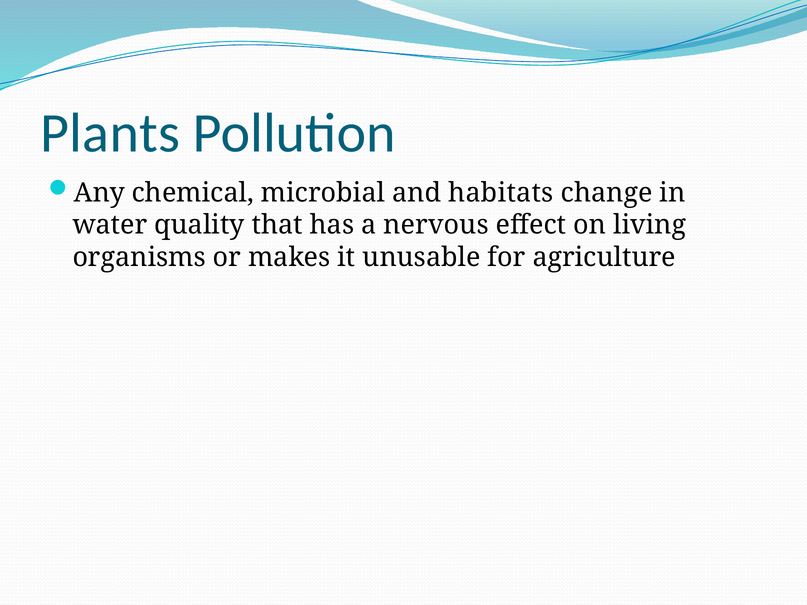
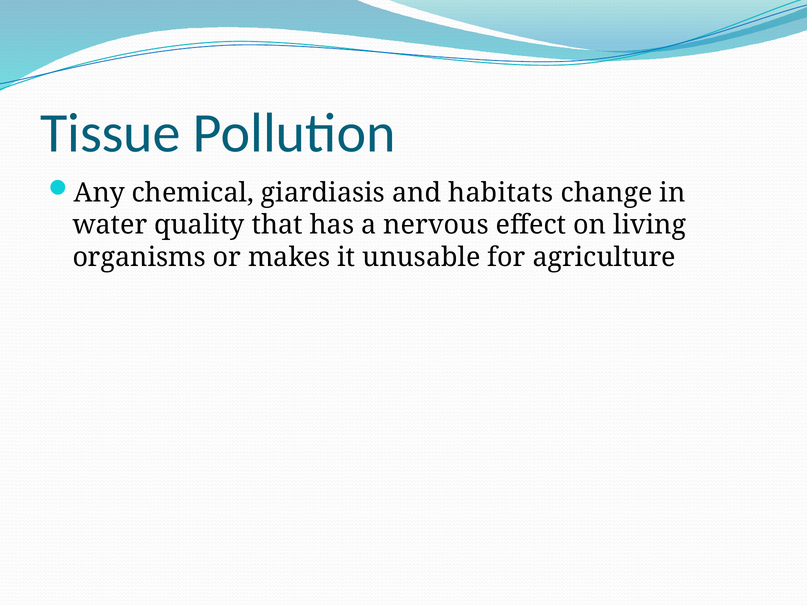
Plants: Plants -> Tissue
microbial: microbial -> giardiasis
